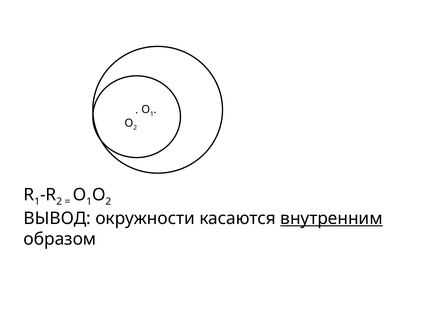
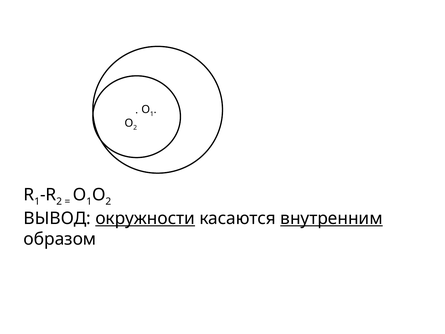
окружности underline: none -> present
